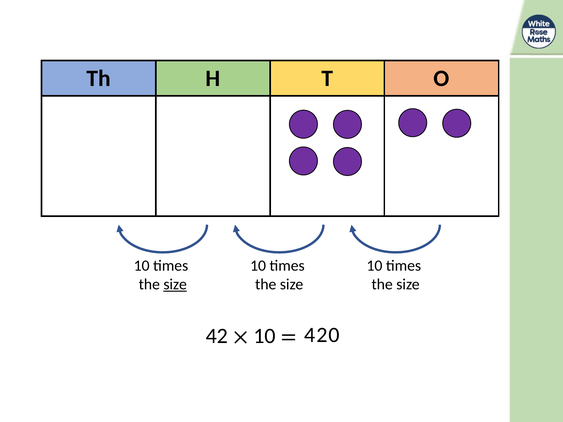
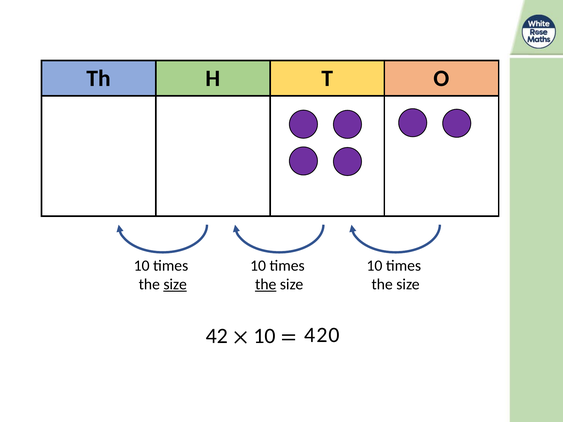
the at (266, 284) underline: none -> present
